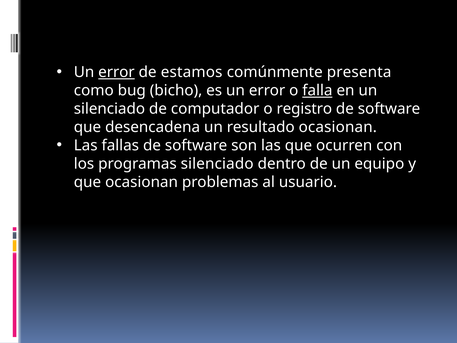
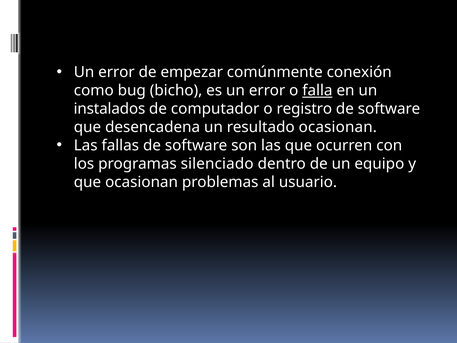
error at (116, 72) underline: present -> none
estamos: estamos -> empezar
presenta: presenta -> conexión
silenciado at (109, 109): silenciado -> instalados
